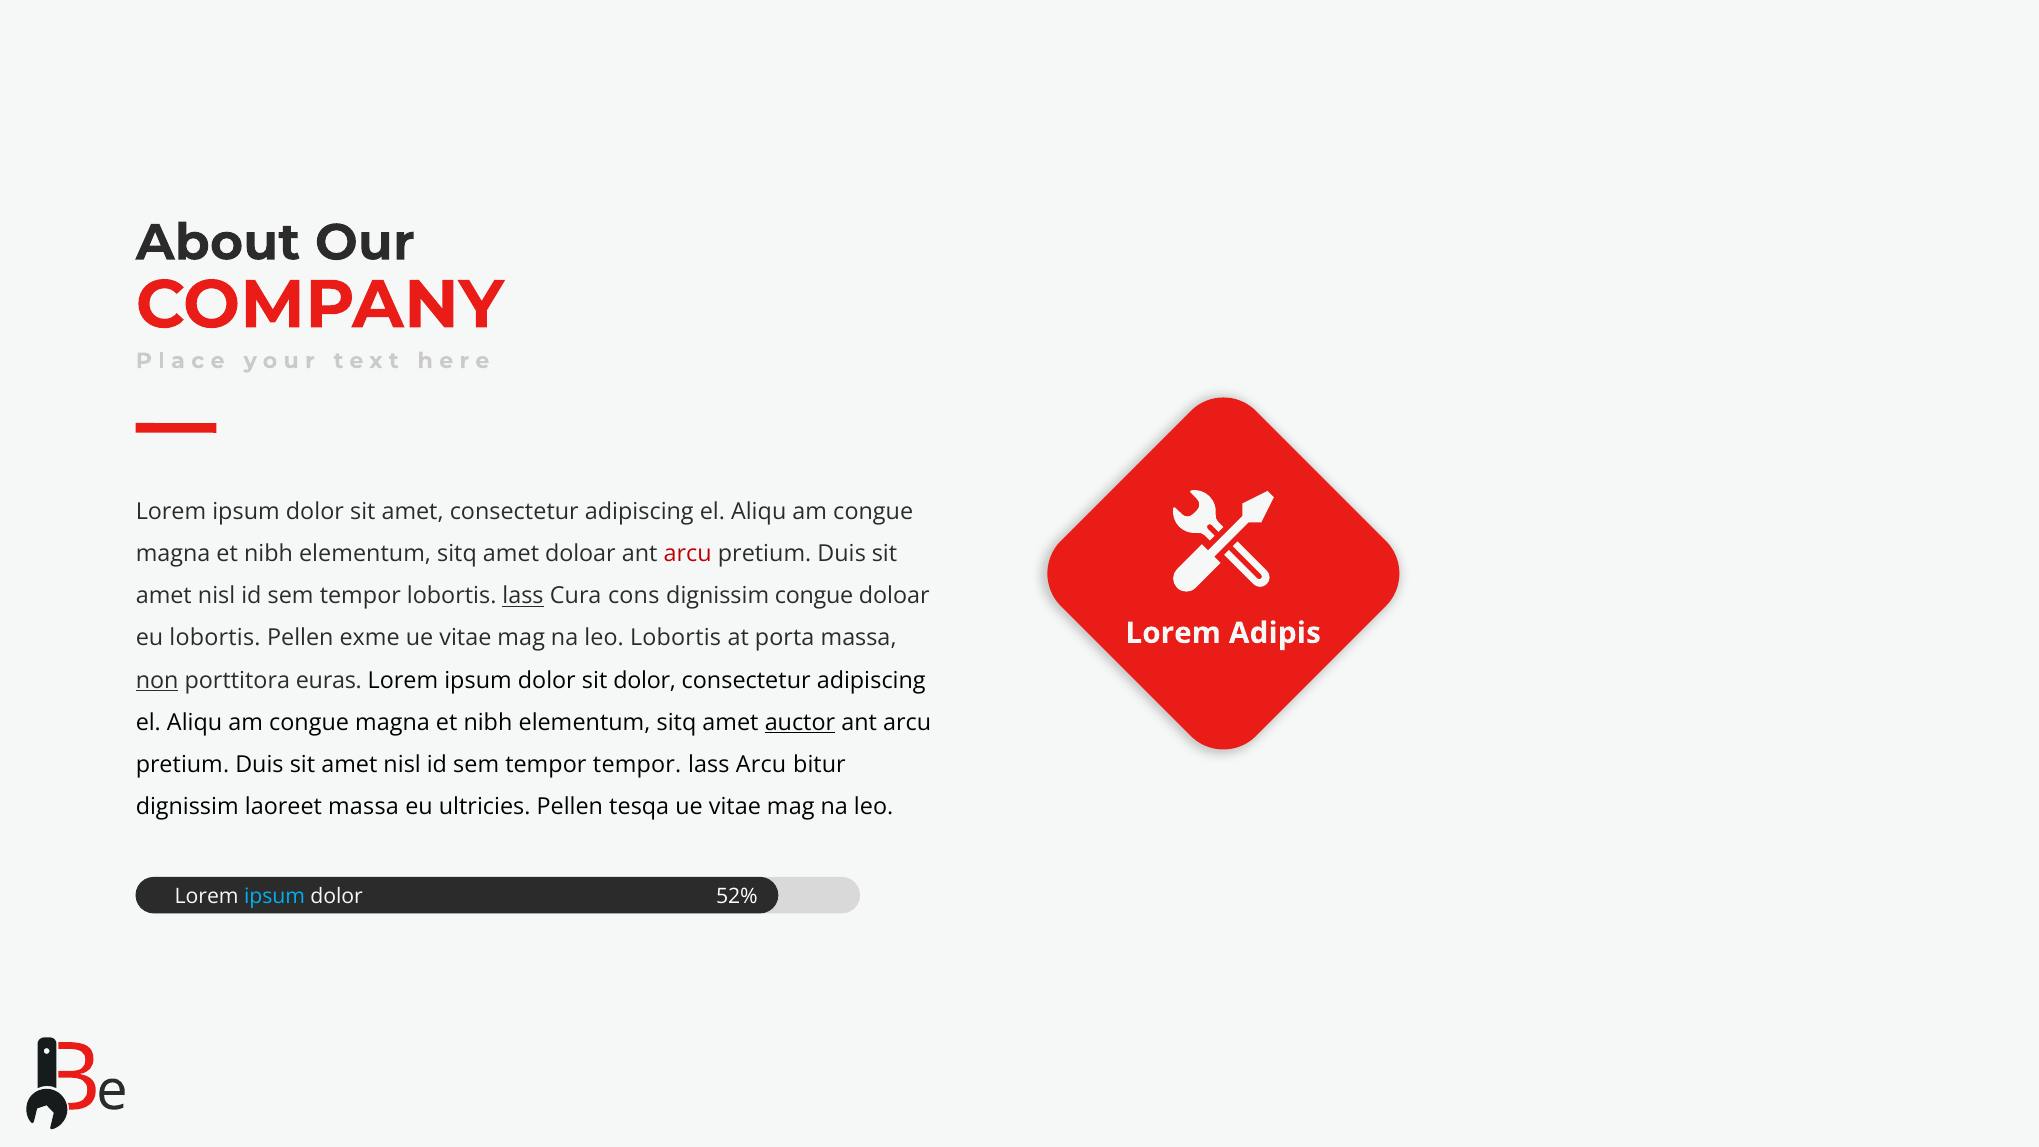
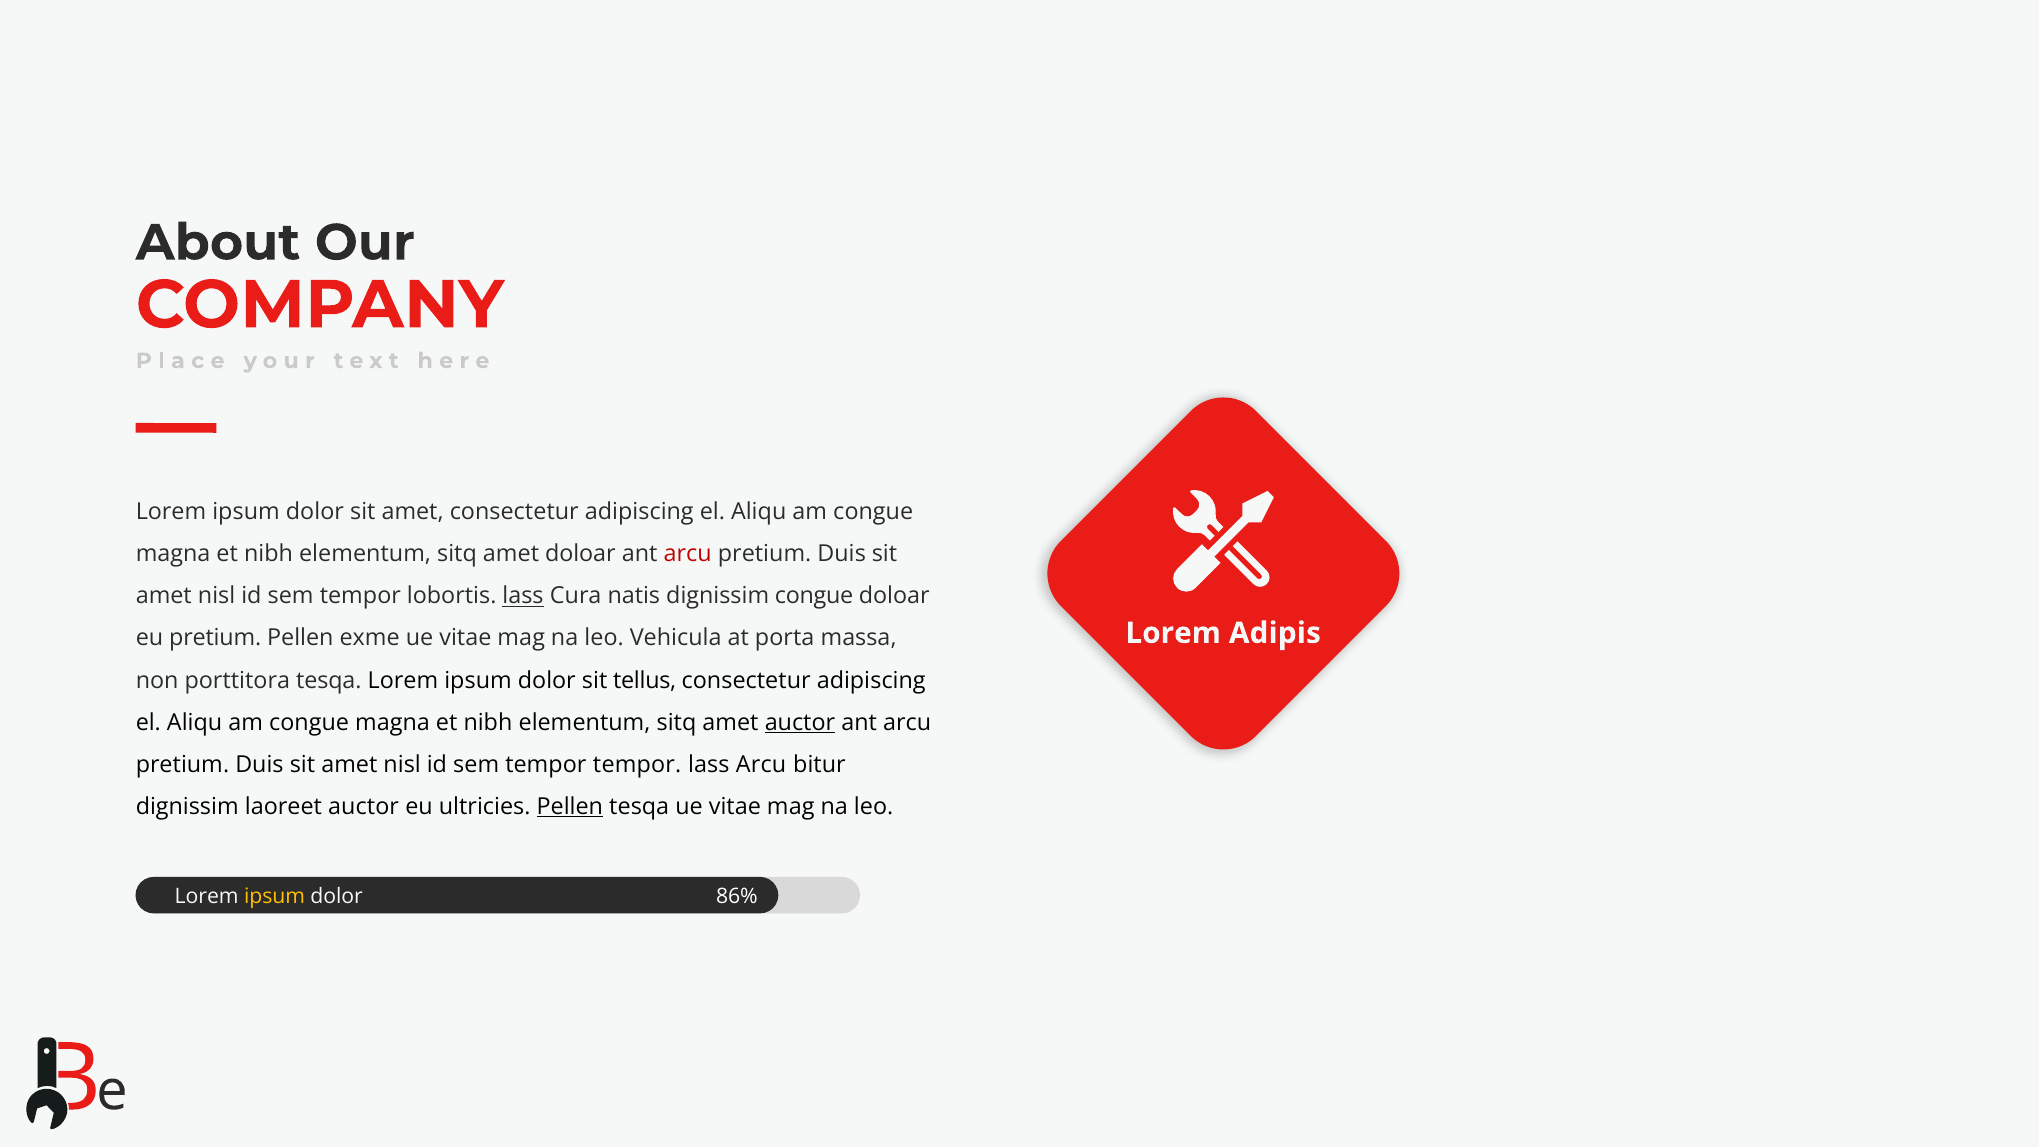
cons: cons -> natis
eu lobortis: lobortis -> pretium
leo Lobortis: Lobortis -> Vehicula
non underline: present -> none
porttitora euras: euras -> tesqa
sit dolor: dolor -> tellus
laoreet massa: massa -> auctor
Pellen at (570, 807) underline: none -> present
ipsum at (275, 897) colour: light blue -> yellow
52%: 52% -> 86%
